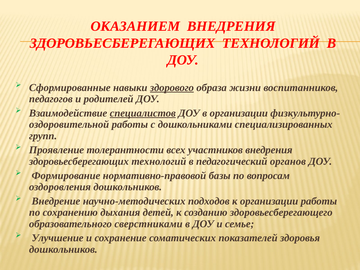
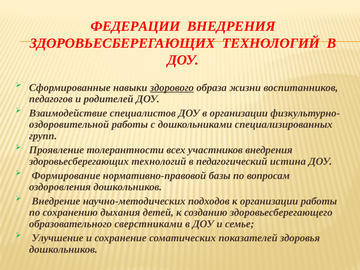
ОКАЗАНИЕМ: ОКАЗАНИЕМ -> ФЕДЕРАЦИИ
специалистов underline: present -> none
органов: органов -> истина
